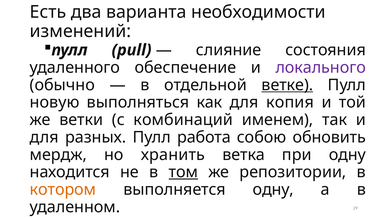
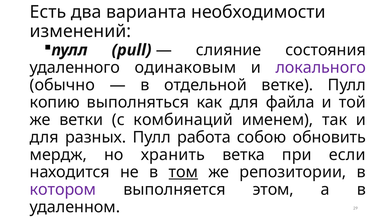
обеспечение: обеспечение -> одинаковым
ветке underline: present -> none
новую: новую -> копию
копия: копия -> файла
при одну: одну -> если
котором colour: orange -> purple
выполняется одну: одну -> этом
